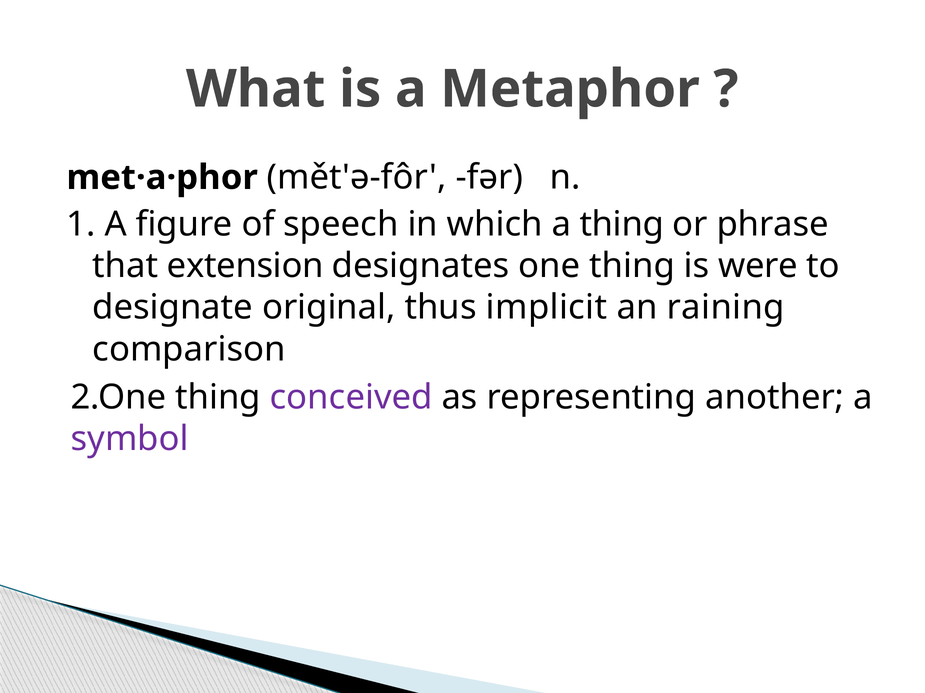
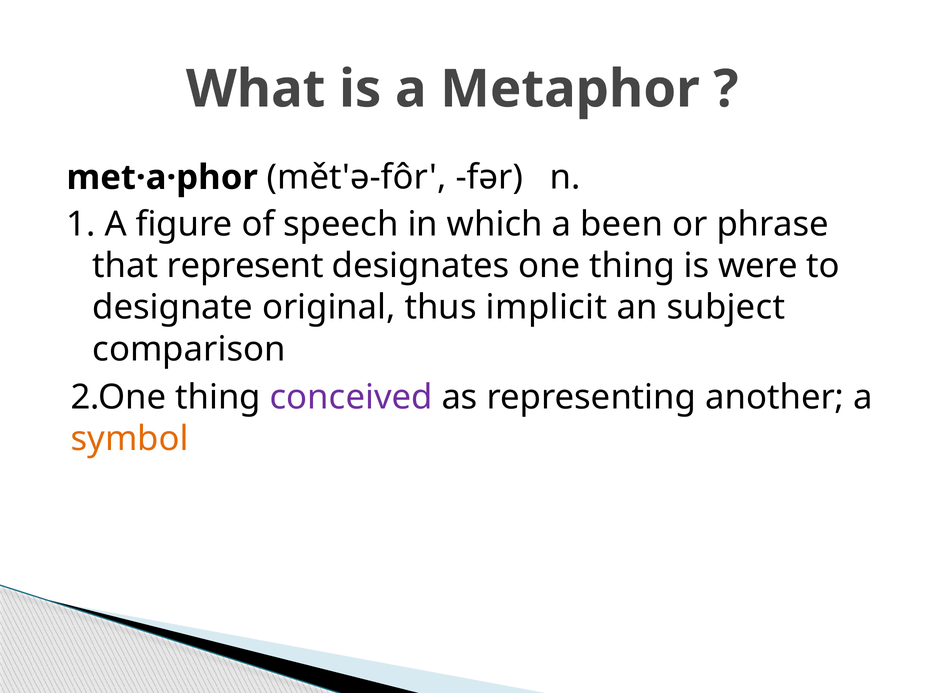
a thing: thing -> been
extension: extension -> represent
raining: raining -> subject
symbol colour: purple -> orange
